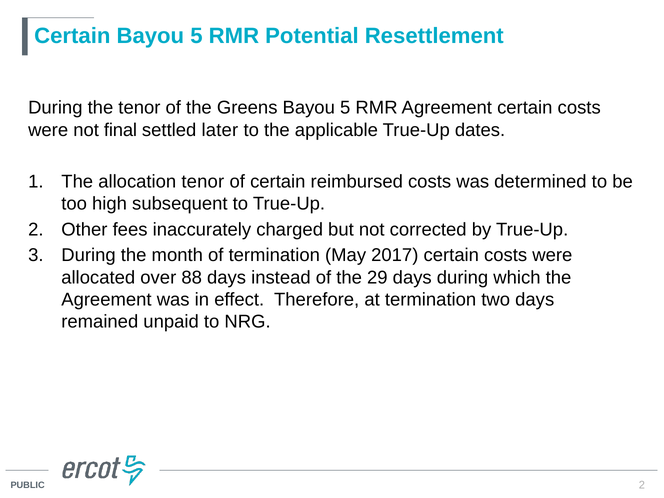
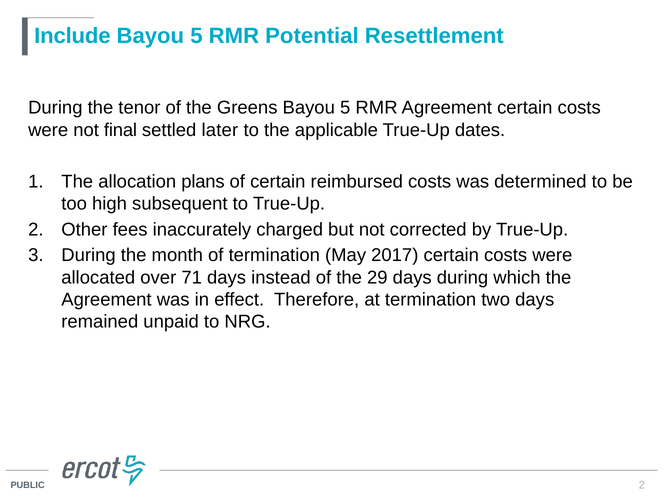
Certain at (72, 36): Certain -> Include
allocation tenor: tenor -> plans
88: 88 -> 71
